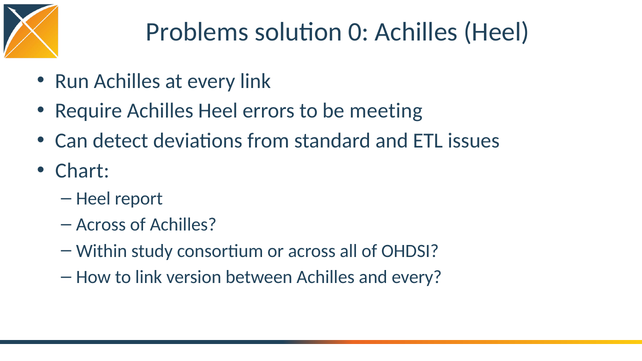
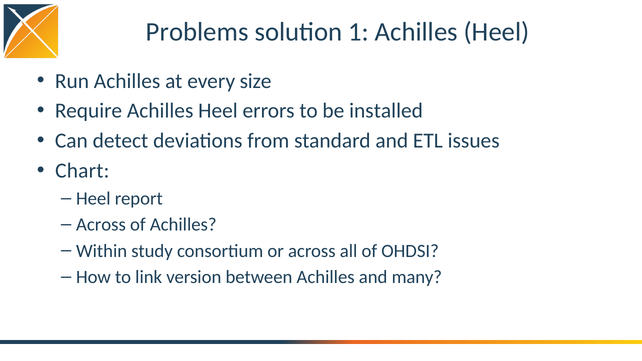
0: 0 -> 1
every link: link -> size
meeting: meeting -> installed
and every: every -> many
